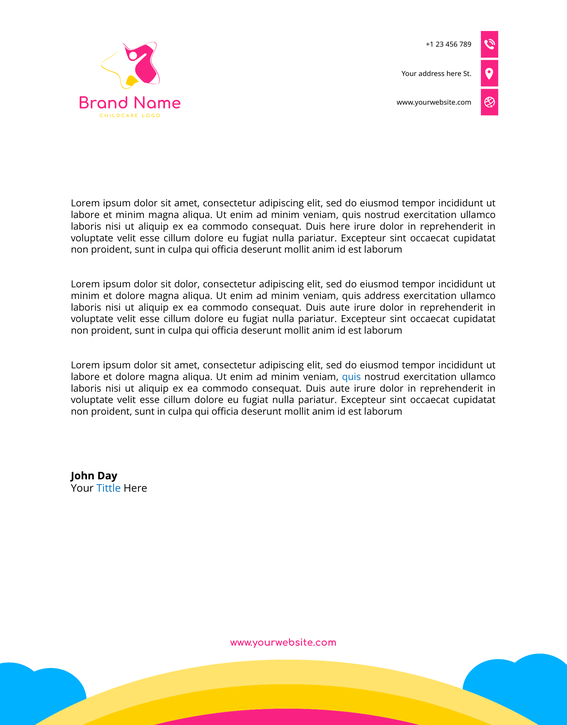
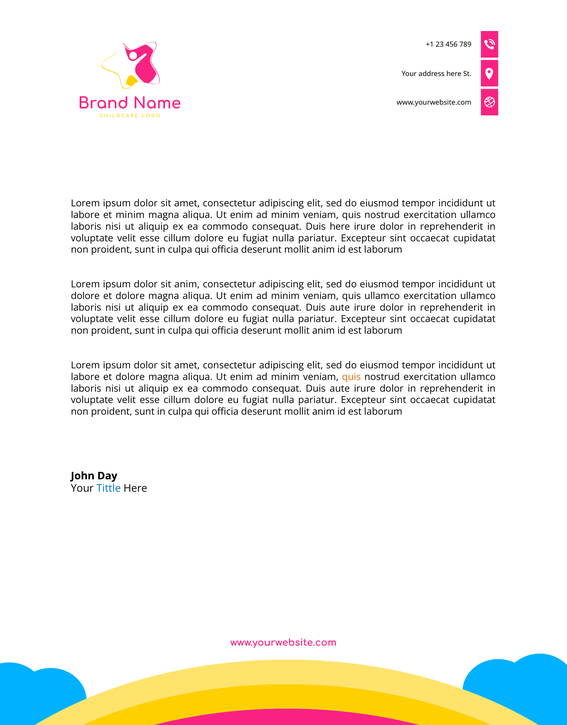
sit dolor: dolor -> anim
minim at (85, 296): minim -> dolore
quis address: address -> ullamco
quis at (351, 377) colour: blue -> orange
